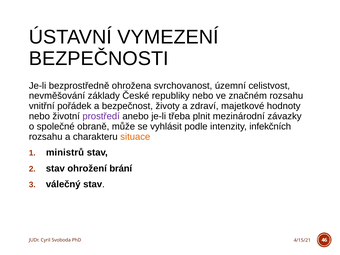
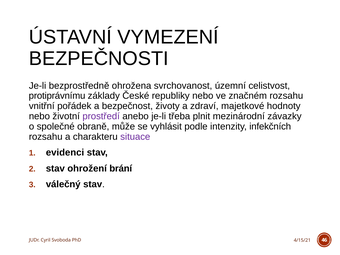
nevměšování: nevměšování -> protiprávnímu
situace colour: orange -> purple
ministrů: ministrů -> evidenci
